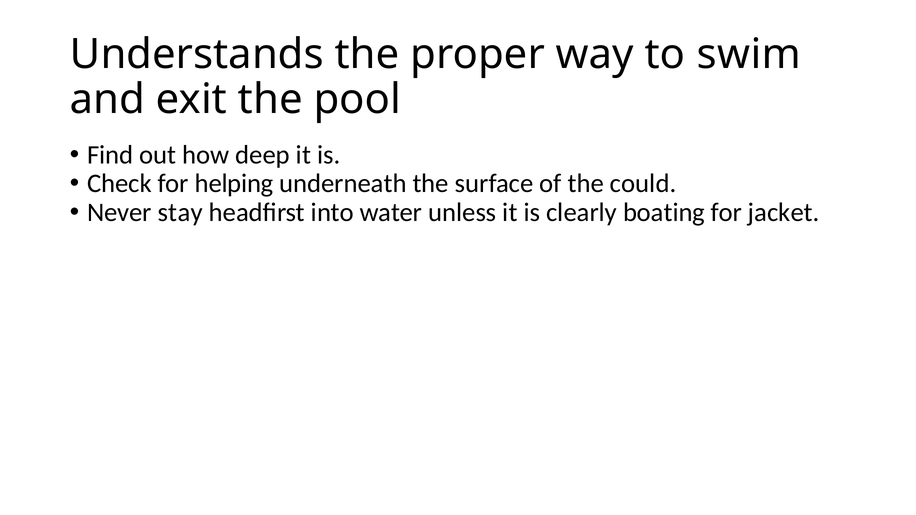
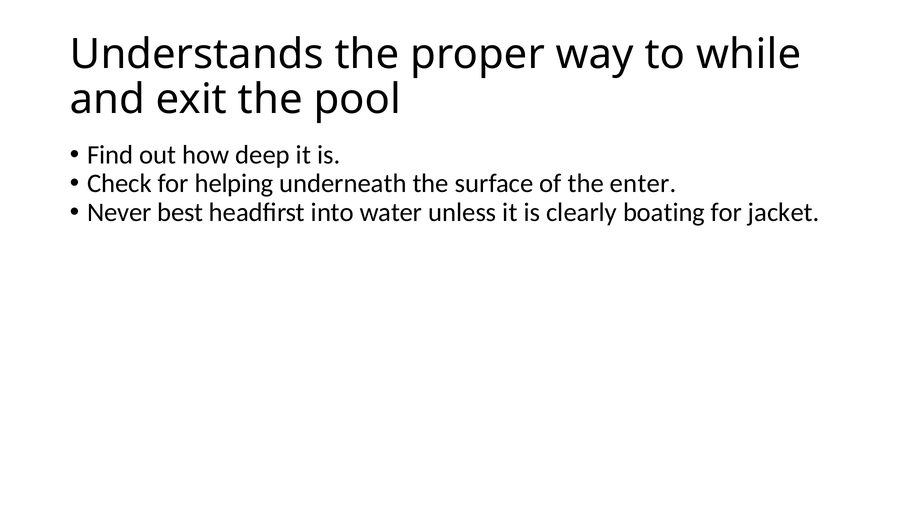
swim: swim -> while
could: could -> enter
stay: stay -> best
